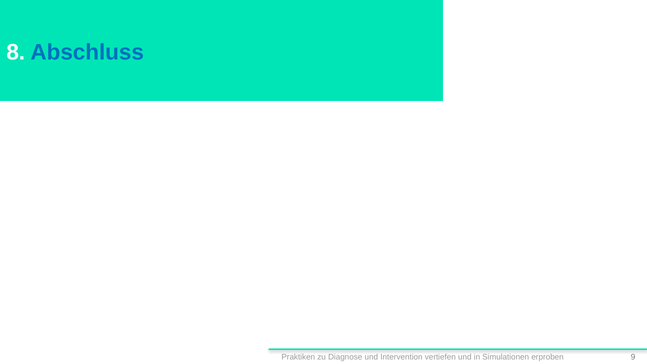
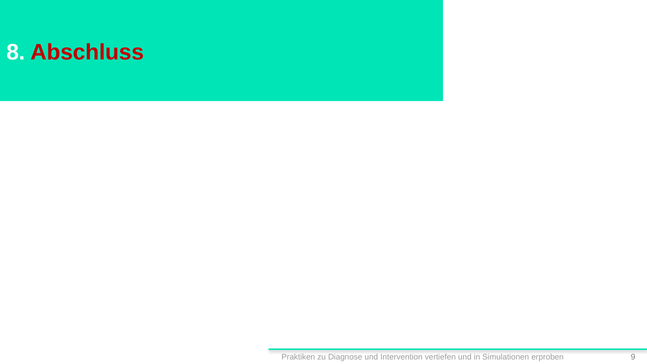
Abschluss colour: blue -> red
